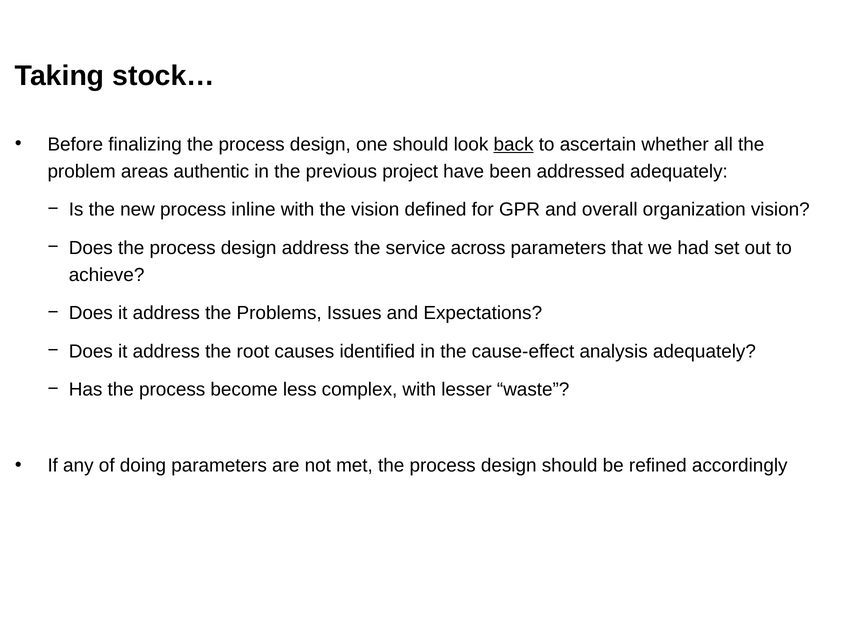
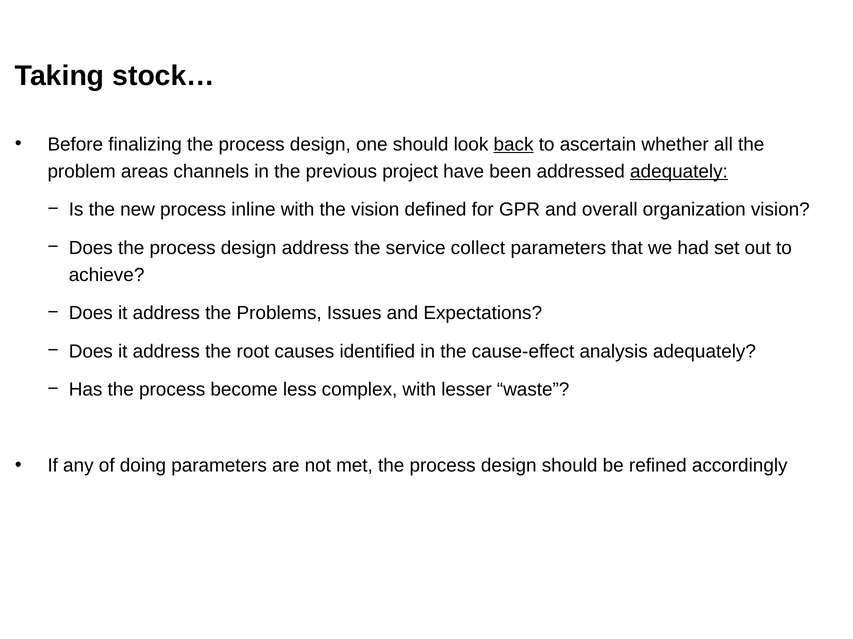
authentic: authentic -> channels
adequately at (679, 172) underline: none -> present
across: across -> collect
